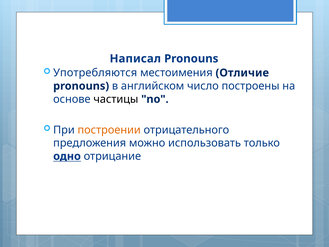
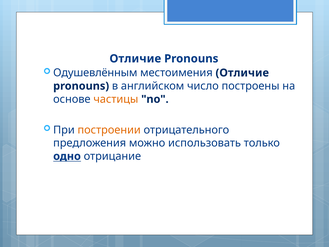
Написал at (135, 59): Написал -> Отличие
Употребляются: Употребляются -> Одушевлённым
частицы colour: black -> orange
